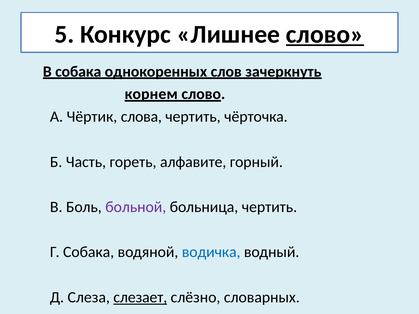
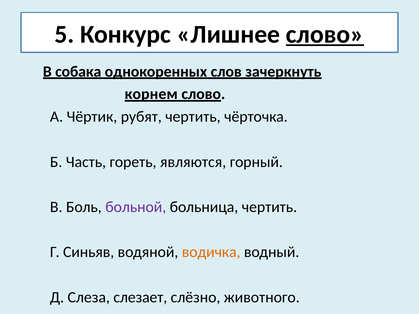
слова: слова -> рубят
алфавите: алфавите -> являются
Г Собака: Собака -> Синьяв
водичка colour: blue -> orange
слезает underline: present -> none
словарных: словарных -> животного
